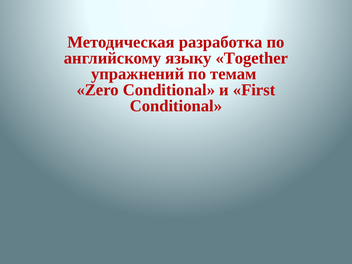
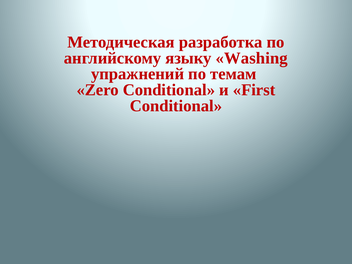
Together: Together -> Washing
